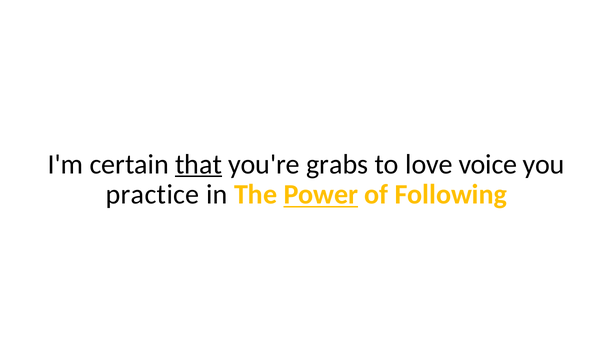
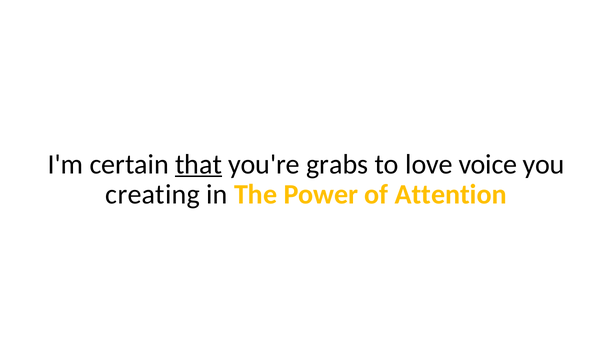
practice: practice -> creating
Power underline: present -> none
Following: Following -> Attention
